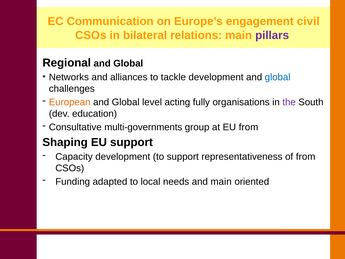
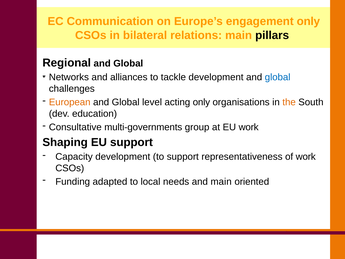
engagement civil: civil -> only
pillars colour: purple -> black
acting fully: fully -> only
the colour: purple -> orange
EU from: from -> work
of from: from -> work
